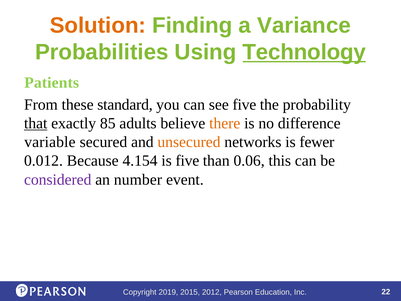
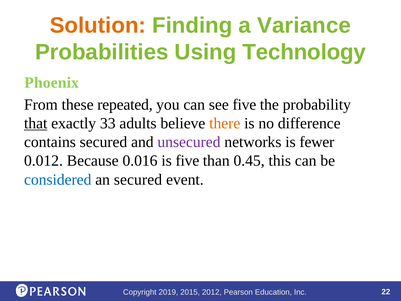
Technology underline: present -> none
Patients: Patients -> Phoenix
standard: standard -> repeated
85: 85 -> 33
variable: variable -> contains
unsecured colour: orange -> purple
4.154: 4.154 -> 0.016
0.06: 0.06 -> 0.45
considered colour: purple -> blue
an number: number -> secured
